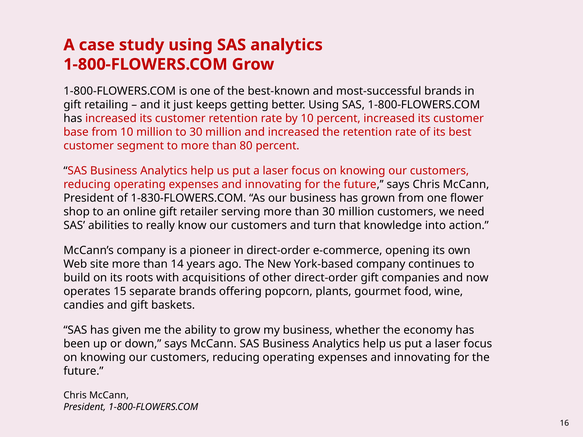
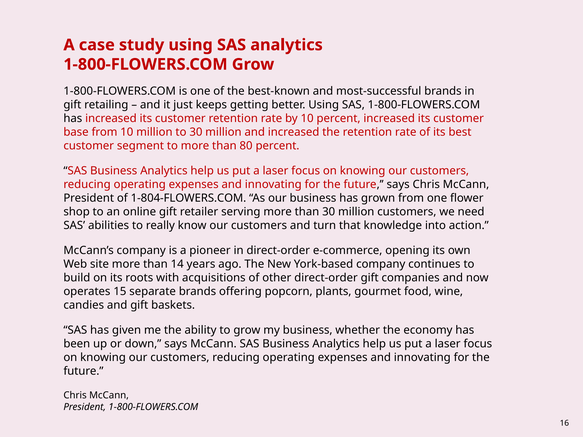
1-830-FLOWERS.COM: 1-830-FLOWERS.COM -> 1-804-FLOWERS.COM
